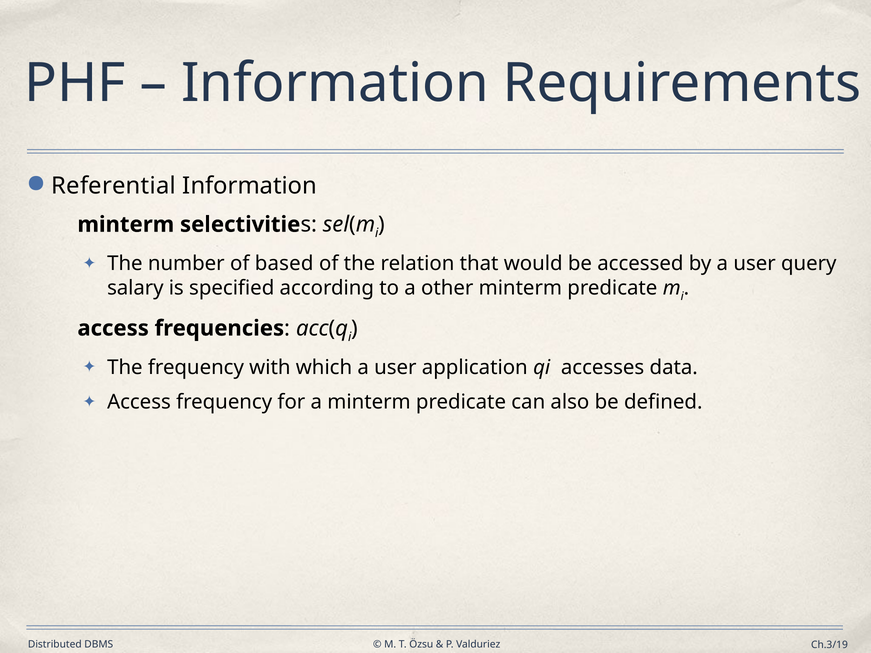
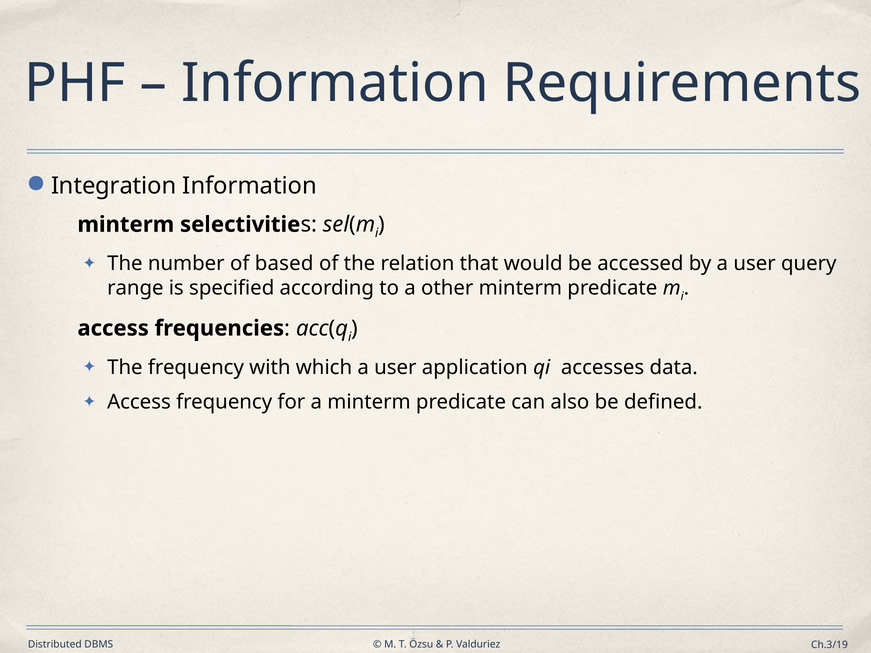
Referential: Referential -> Integration
salary: salary -> range
